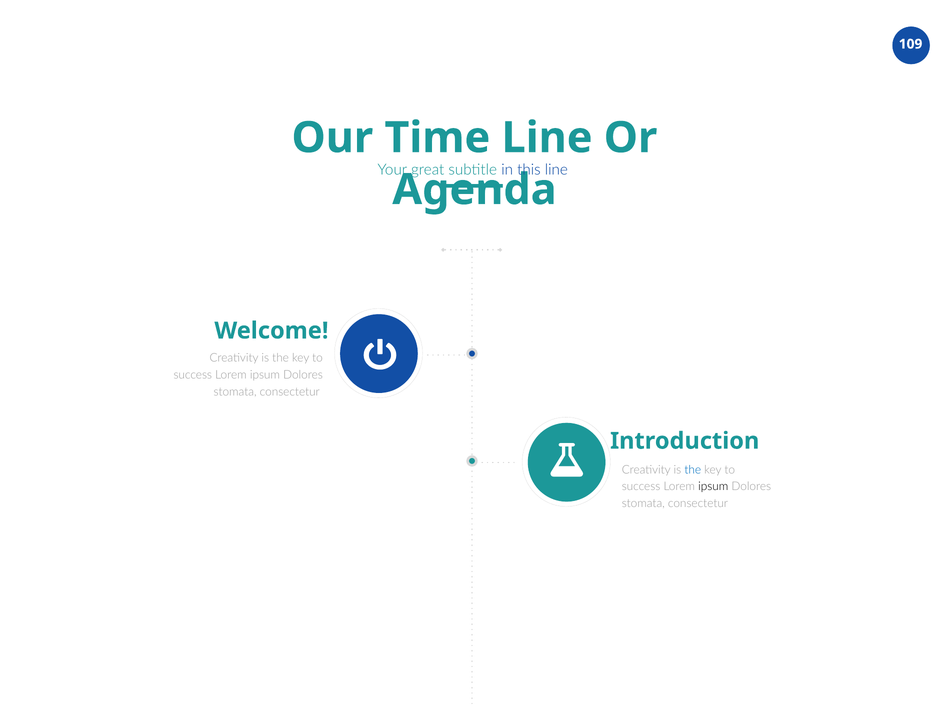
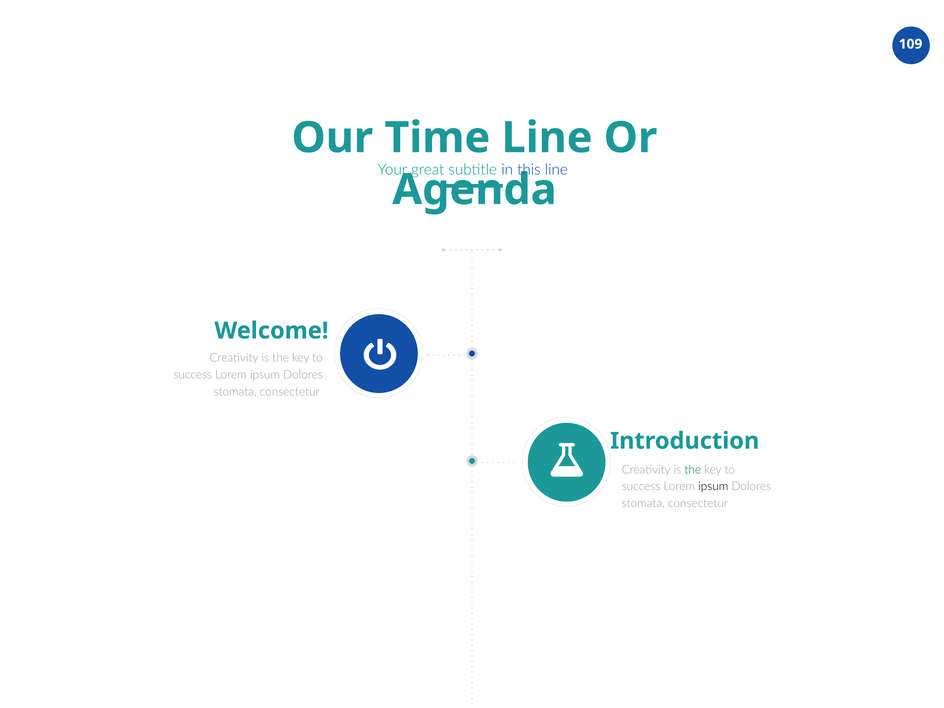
the at (693, 470) colour: blue -> green
